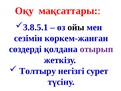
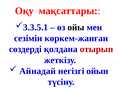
3.8.5.1: 3.8.5.1 -> 3.3.5.1
отырып colour: purple -> red
Толтыру: Толтыру -> Айнадай
сурет: сурет -> ойын
